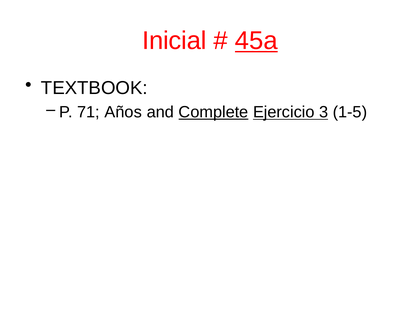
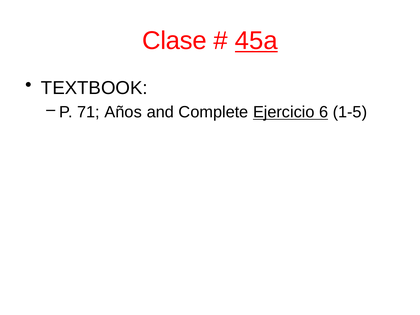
Inicial: Inicial -> Clase
Complete underline: present -> none
3: 3 -> 6
